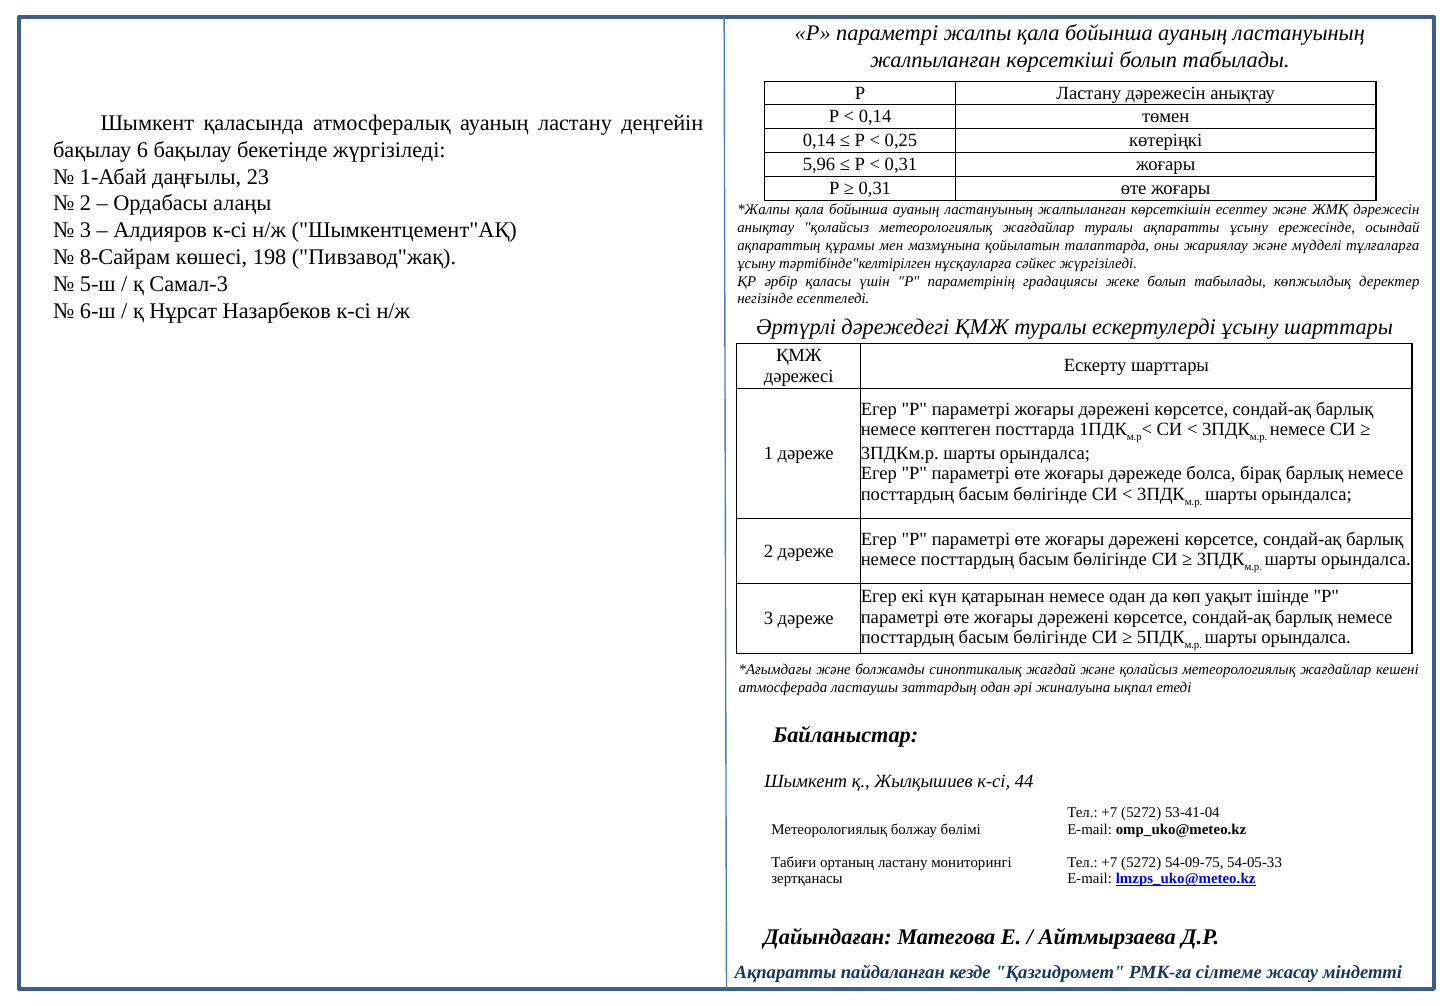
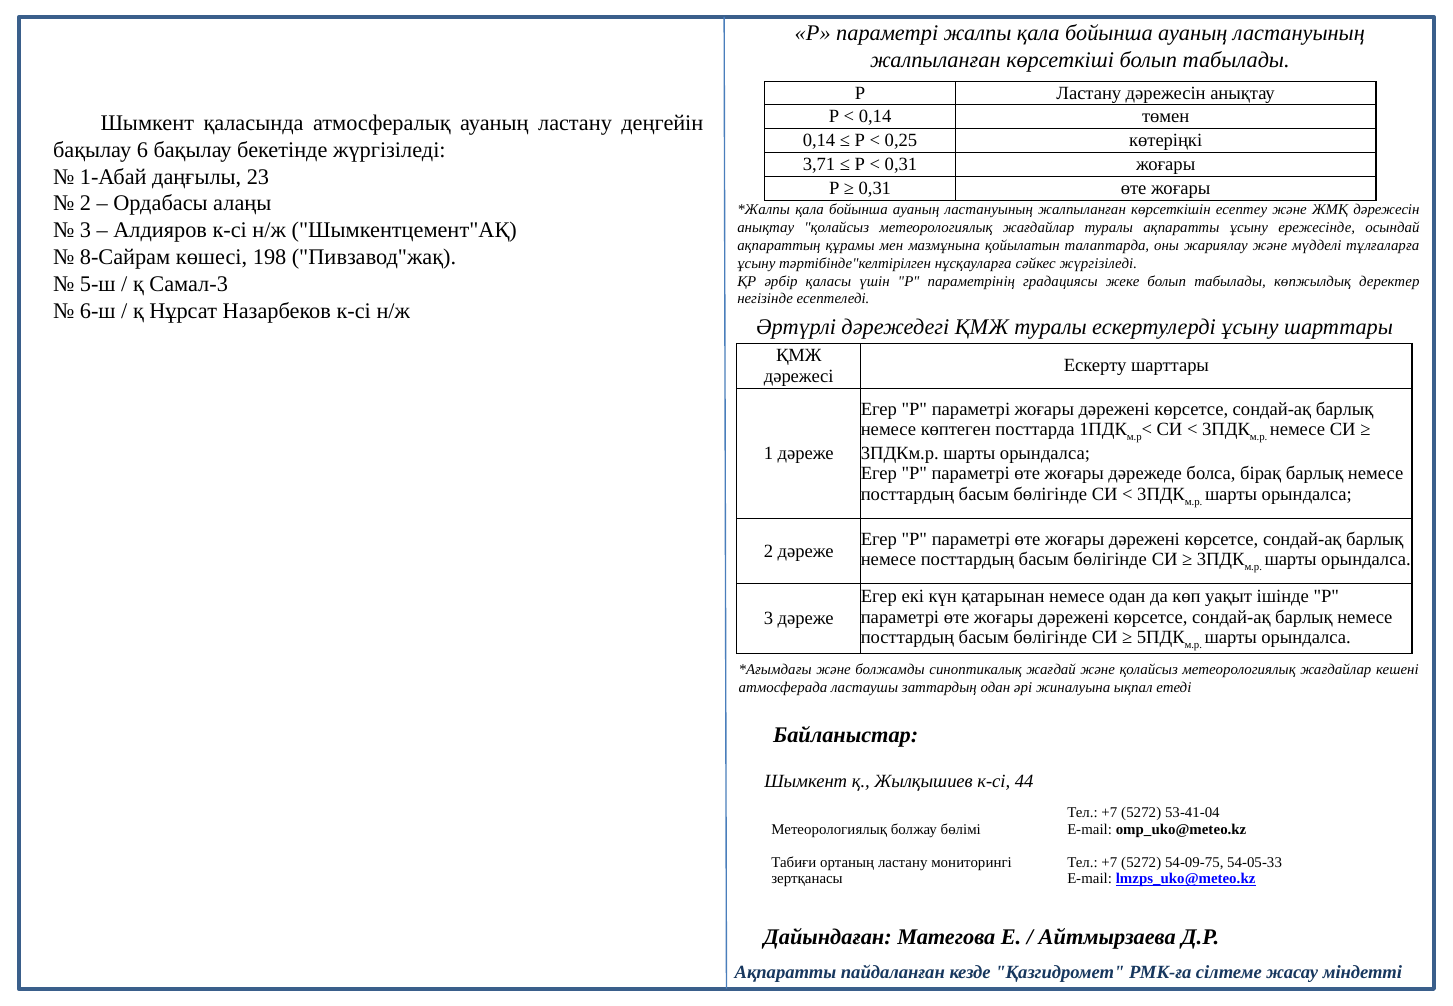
5,96: 5,96 -> 3,71
